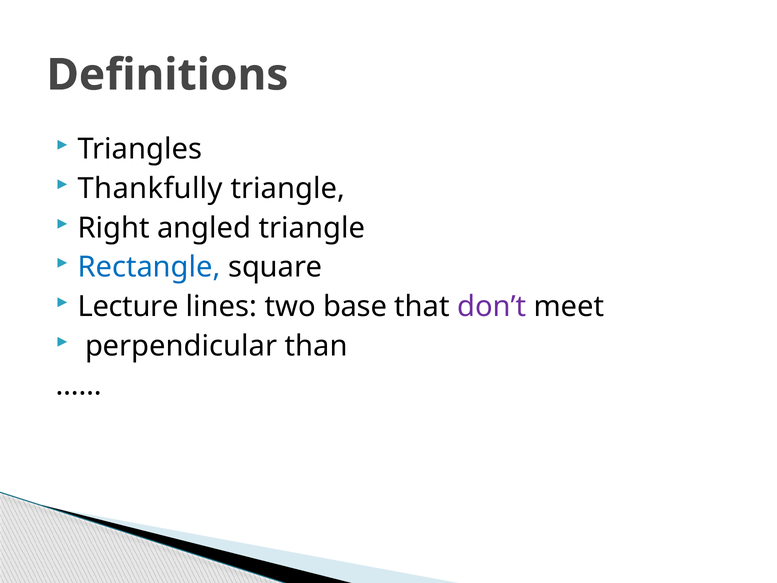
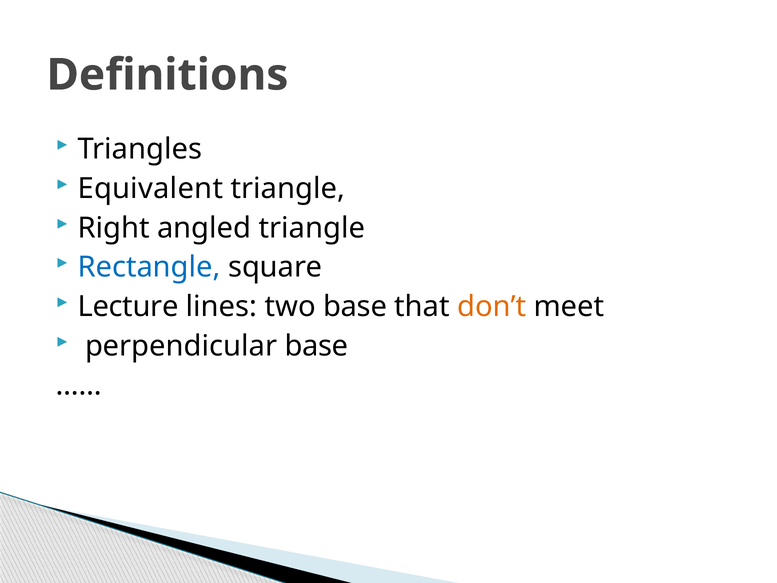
Thankfully: Thankfully -> Equivalent
don’t colour: purple -> orange
perpendicular than: than -> base
